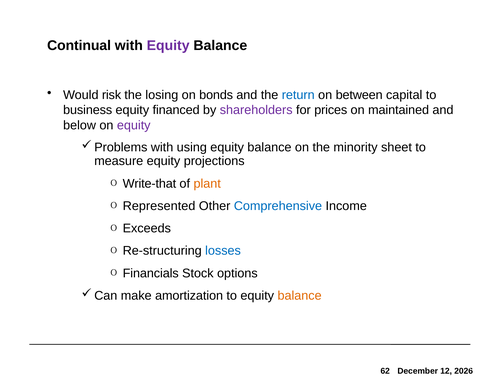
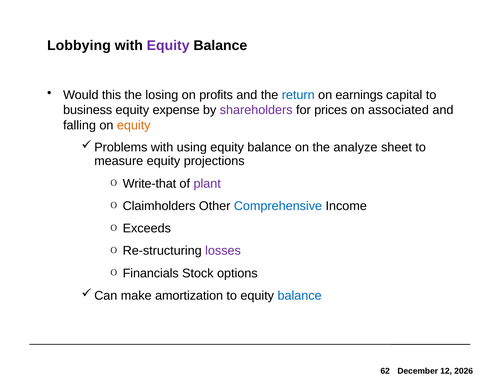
Continual: Continual -> Lobbying
risk: risk -> this
bonds: bonds -> profits
between: between -> earnings
financed: financed -> expense
maintained: maintained -> associated
below: below -> falling
equity at (134, 125) colour: purple -> orange
minority: minority -> analyze
plant colour: orange -> purple
Represented: Represented -> Claimholders
losses colour: blue -> purple
balance at (300, 296) colour: orange -> blue
